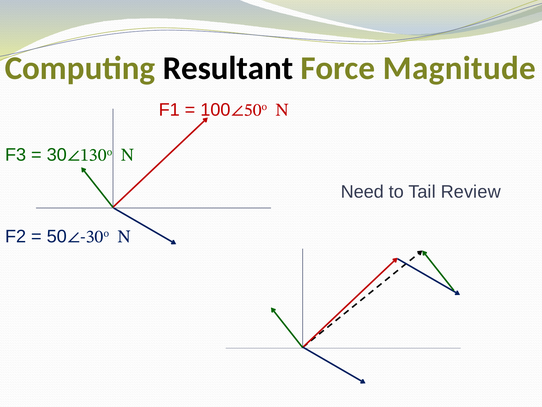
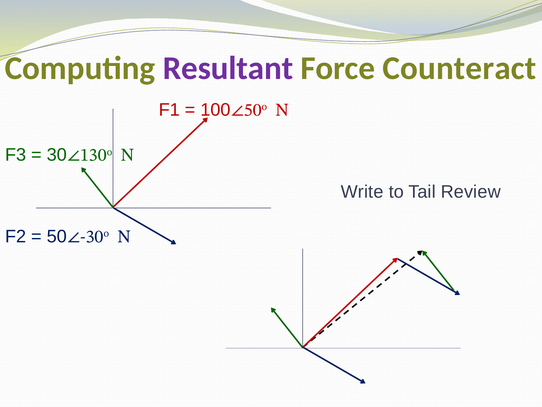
Resultant colour: black -> purple
Magnitude: Magnitude -> Counteract
Need: Need -> Write
